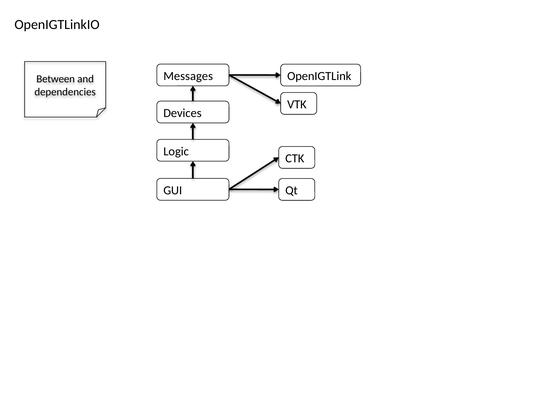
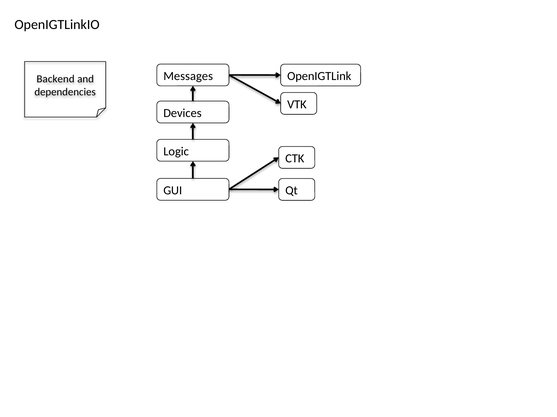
Between: Between -> Backend
